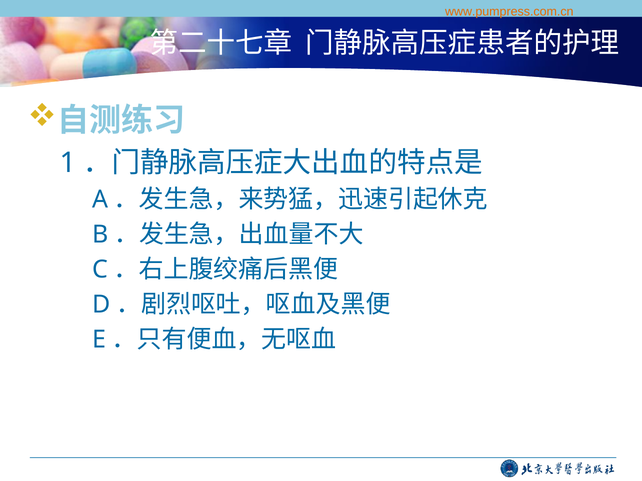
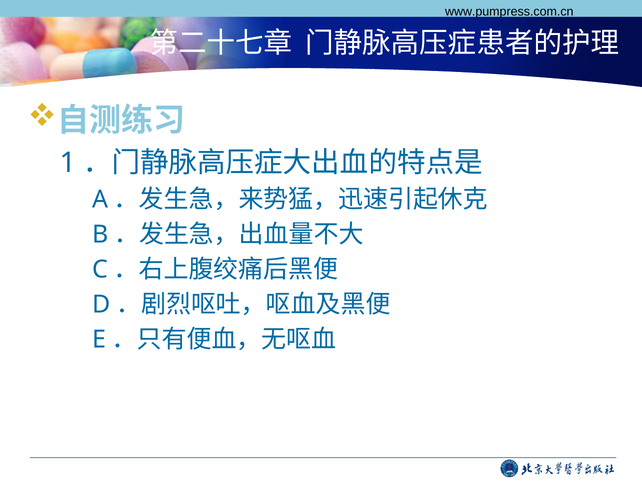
www.pumpress.com.cn colour: orange -> black
